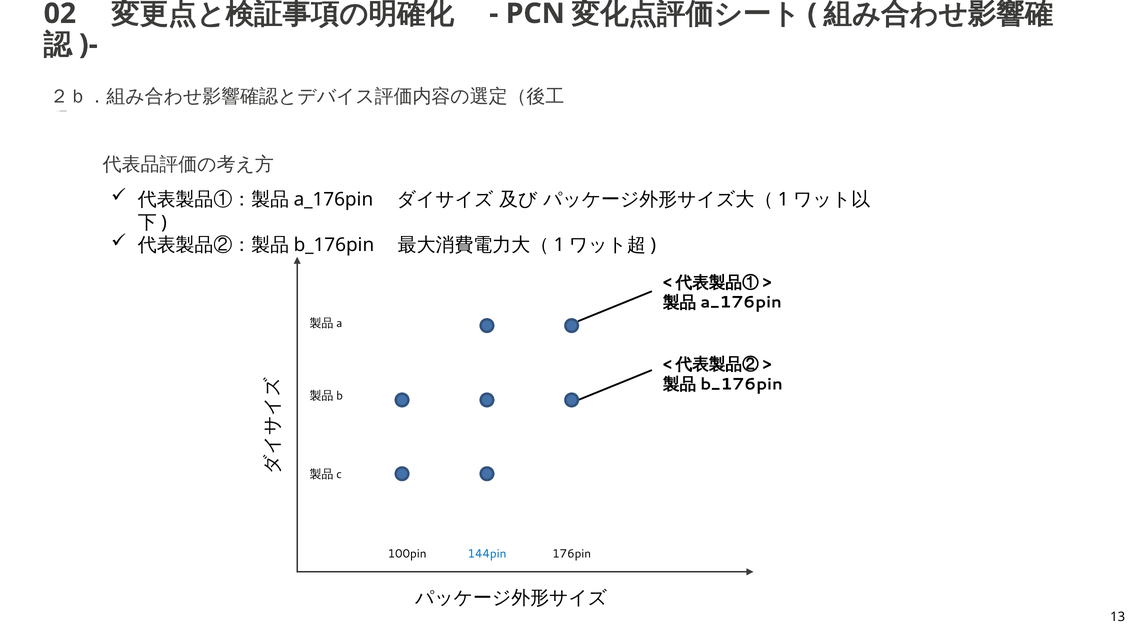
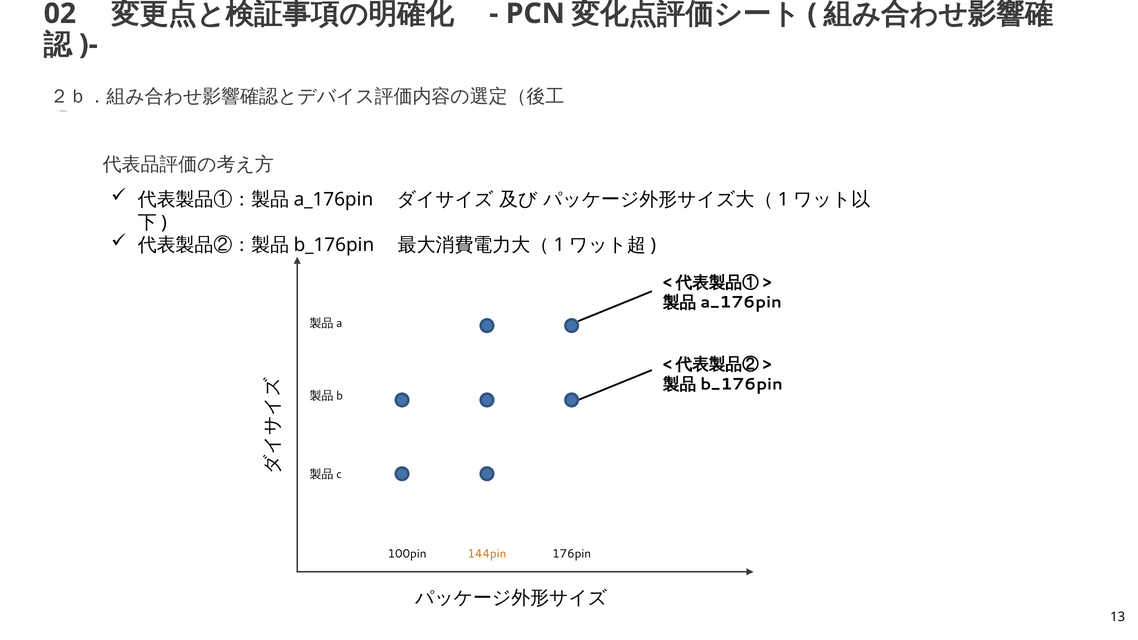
144pin colour: blue -> orange
